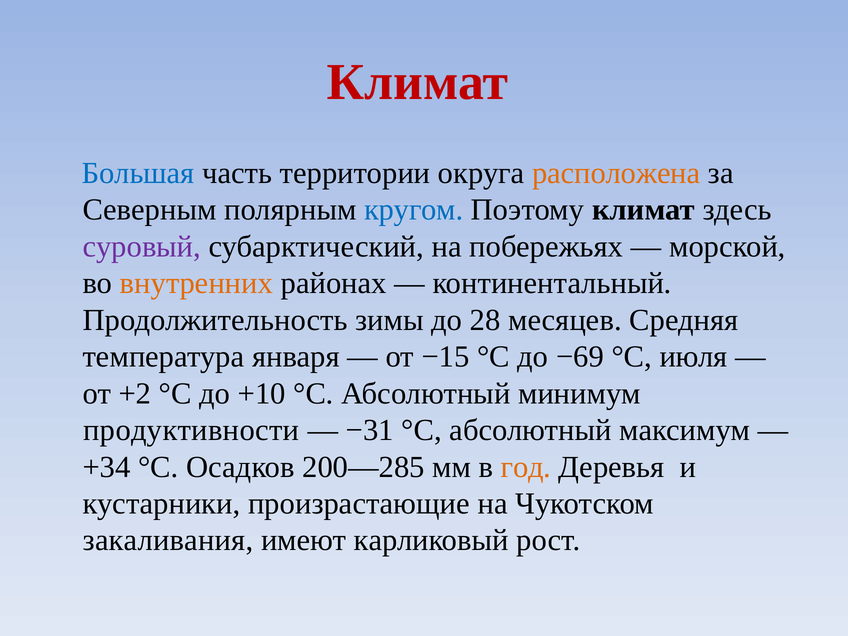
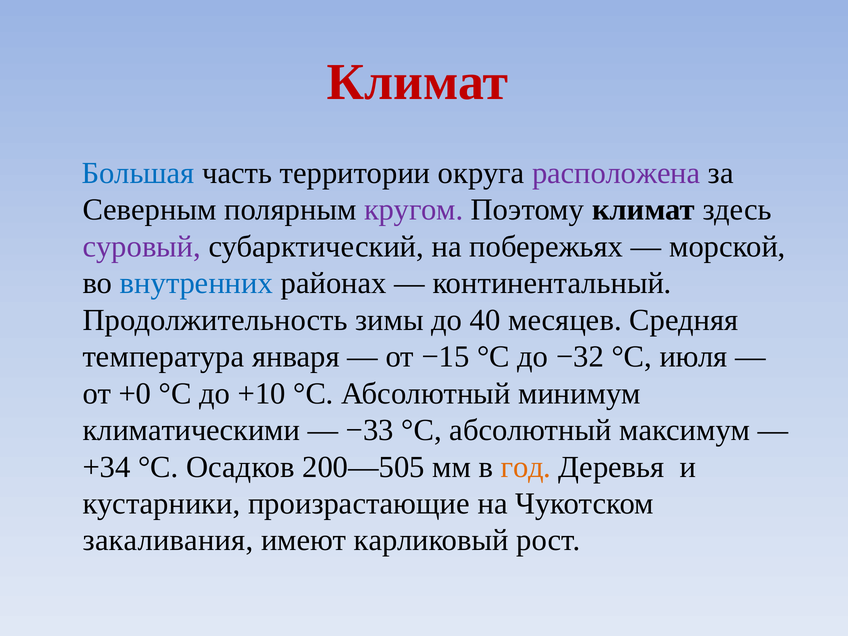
расположена colour: orange -> purple
кругом colour: blue -> purple
внутренних colour: orange -> blue
28: 28 -> 40
−69: −69 -> −32
+2: +2 -> +0
продуктивности: продуктивности -> климатическими
−31: −31 -> −33
200—285: 200—285 -> 200—505
